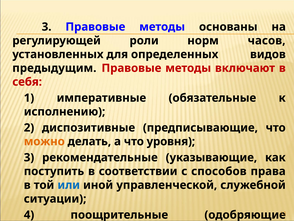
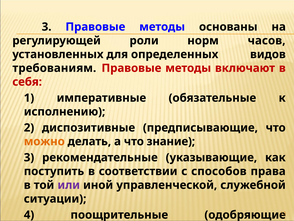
предыдущим: предыдущим -> требованиям
уровня: уровня -> знание
или colour: blue -> purple
